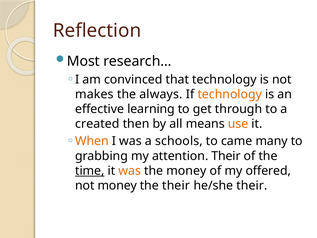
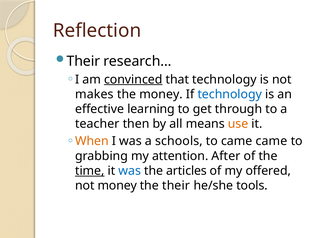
Most at (83, 61): Most -> Their
convinced underline: none -> present
the always: always -> money
technology at (230, 94) colour: orange -> blue
created: created -> teacher
came many: many -> came
attention Their: Their -> After
was at (130, 171) colour: orange -> blue
the money: money -> articles
he/she their: their -> tools
